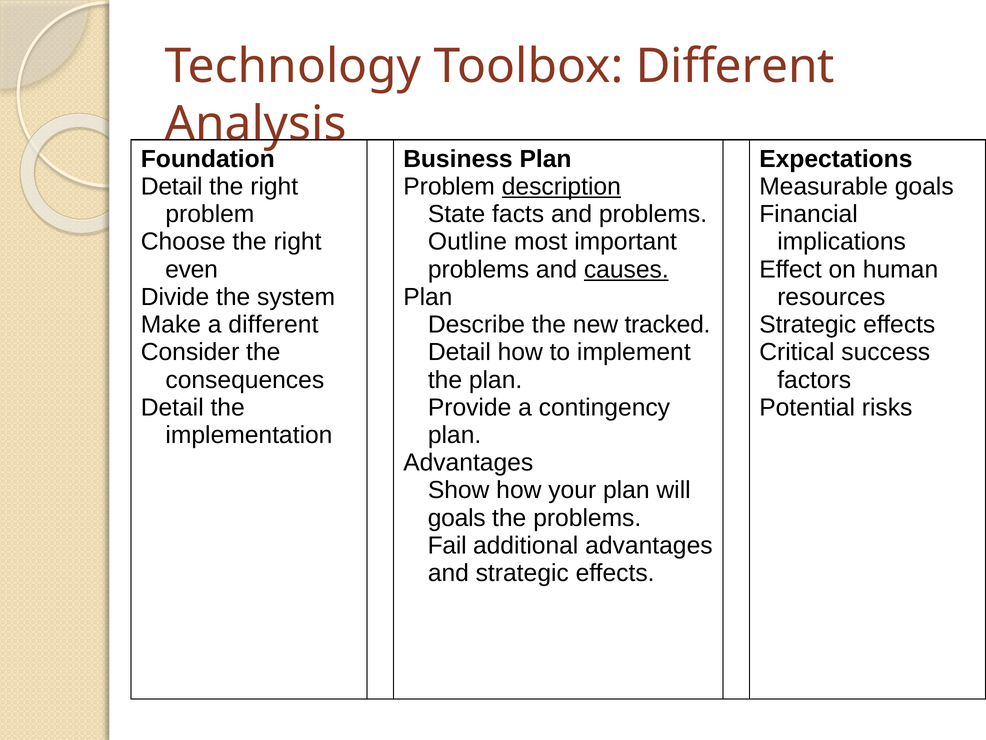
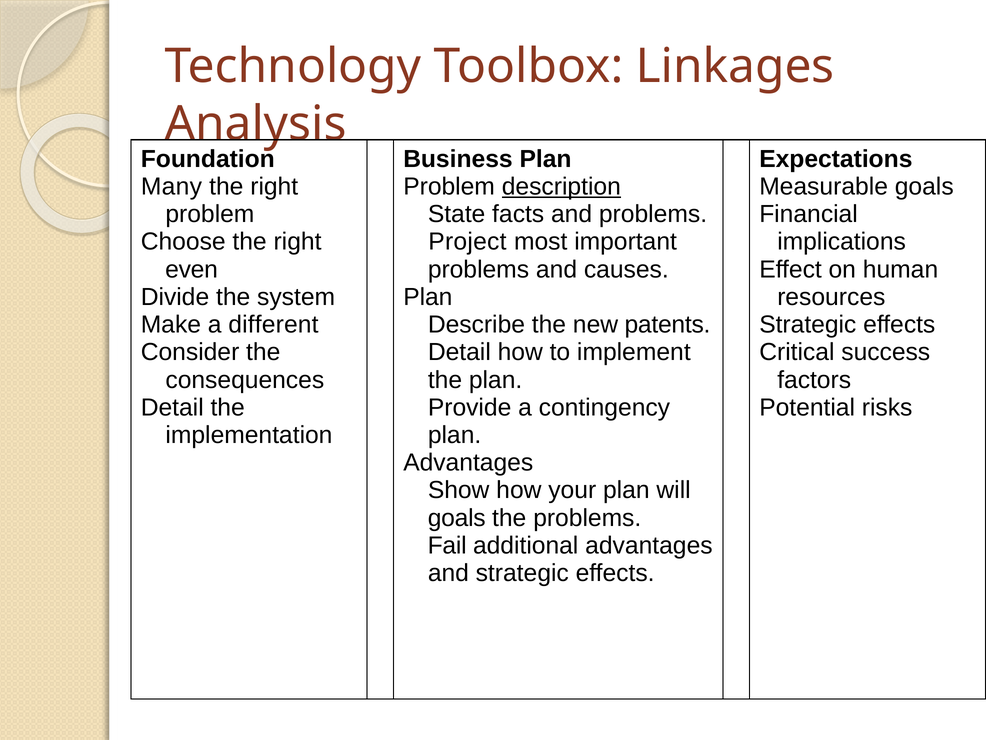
Toolbox Different: Different -> Linkages
Detail at (172, 186): Detail -> Many
Outline: Outline -> Project
causes underline: present -> none
tracked: tracked -> patents
